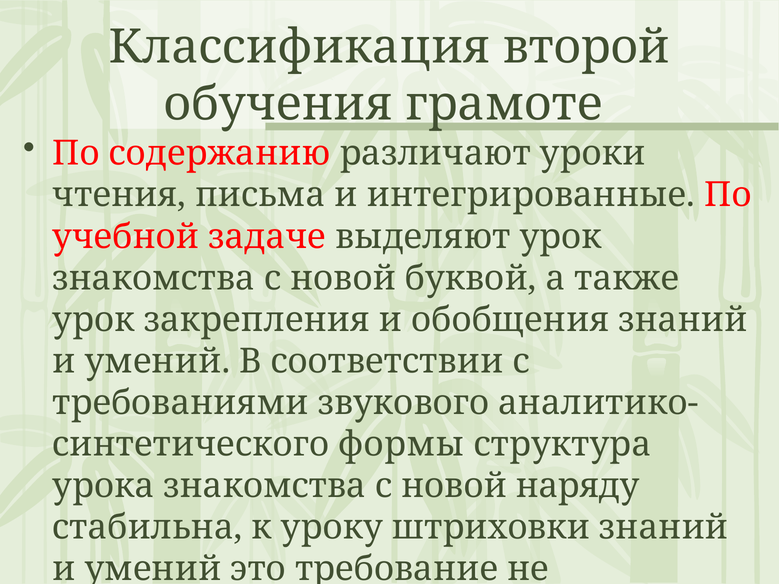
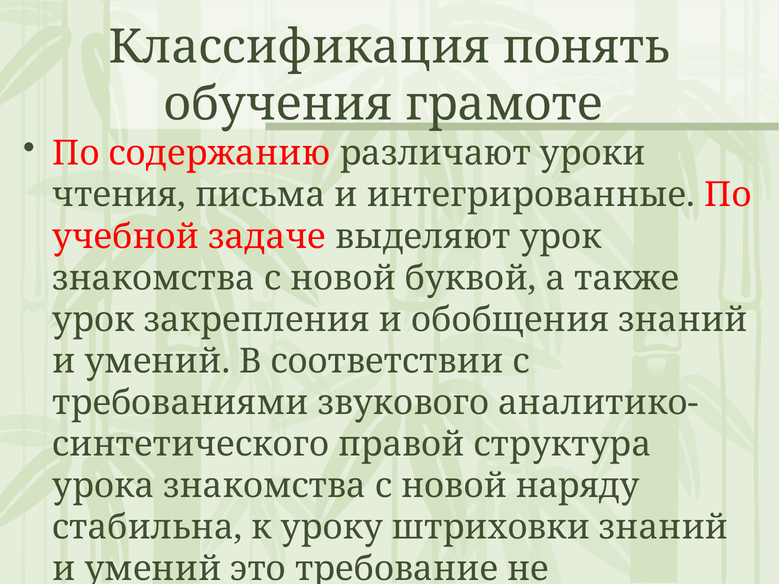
второй: второй -> понять
формы: формы -> правой
